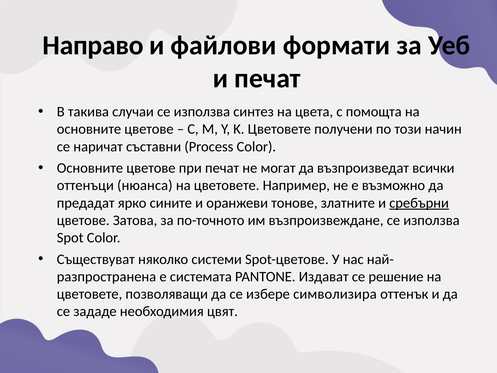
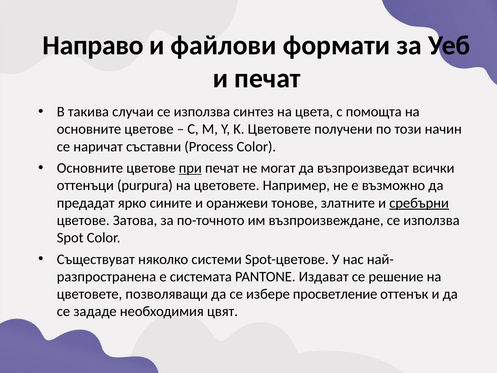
при underline: none -> present
нюанса: нюанса -> purpura
символизира: символизира -> просветление
